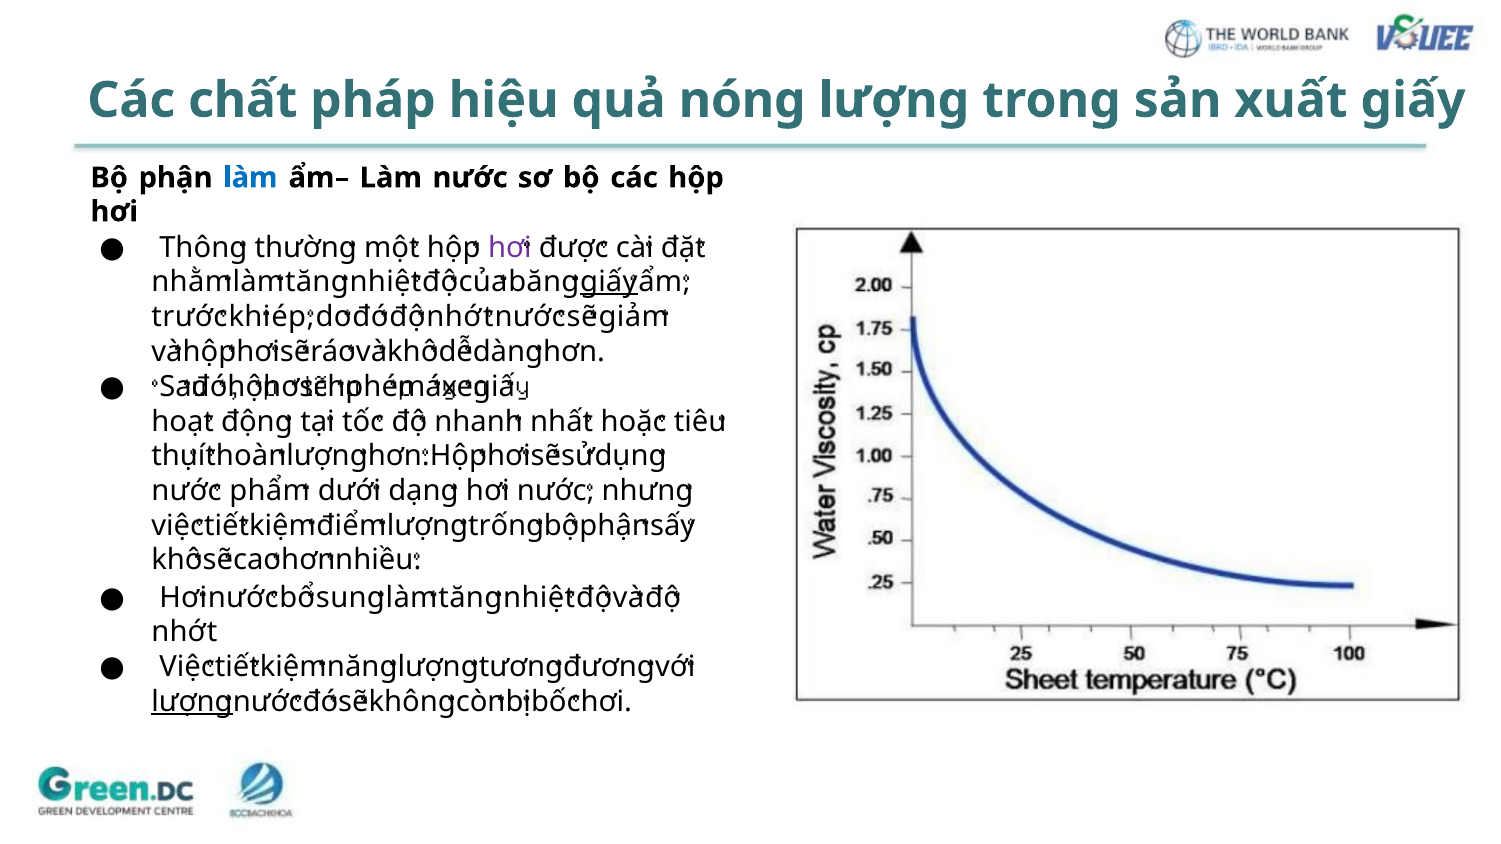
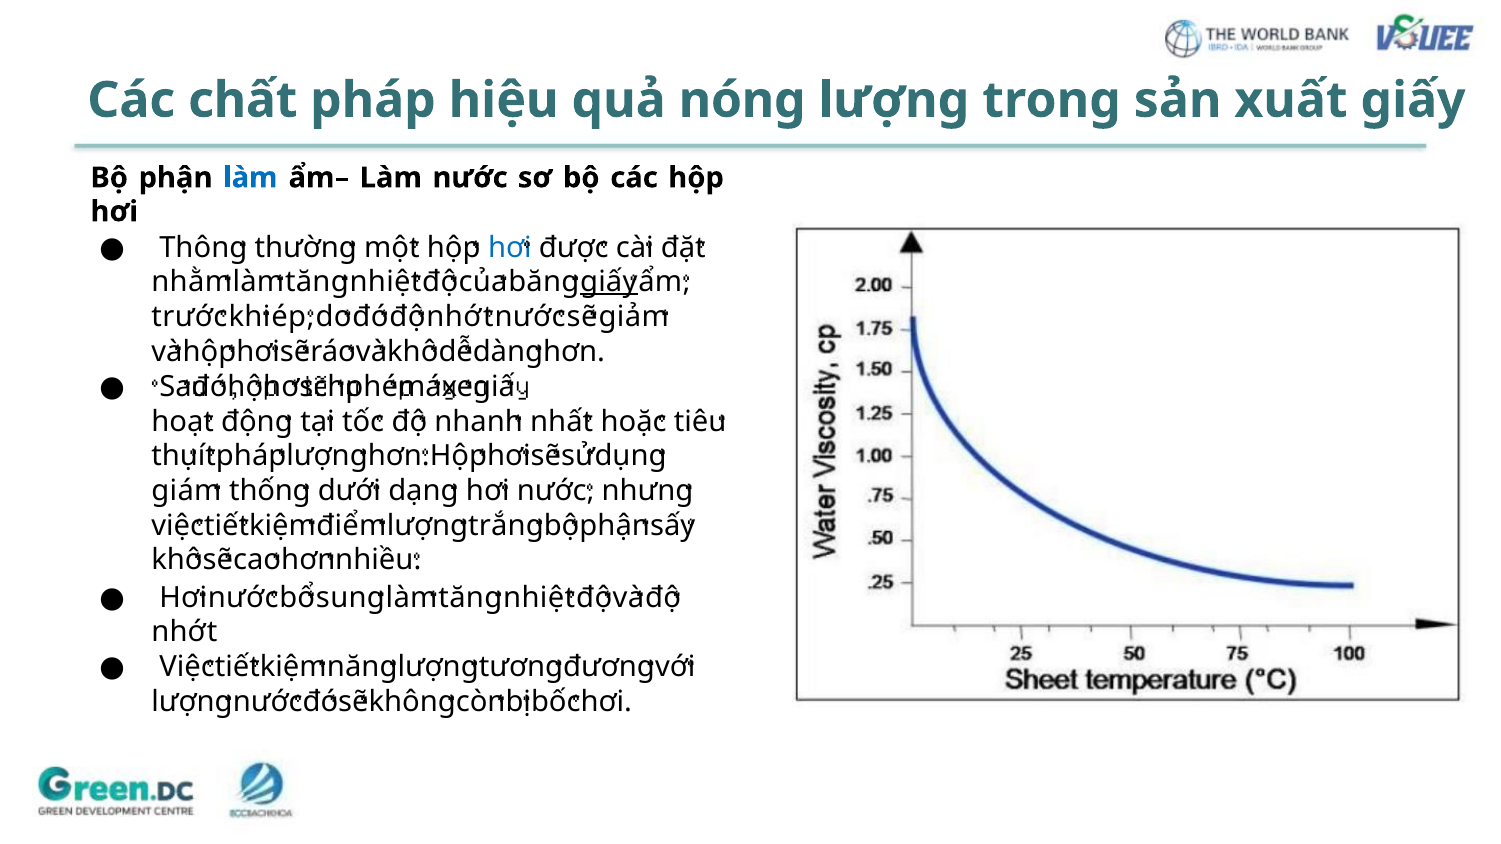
hơi at (510, 248) colour: purple -> blue
hoàn at (251, 456): hoàn -> pháp
nước at (187, 491): nước -> giám
phẩm: phẩm -> thống
trống: trống -> trắng
lượng at (192, 702) underline: present -> none
